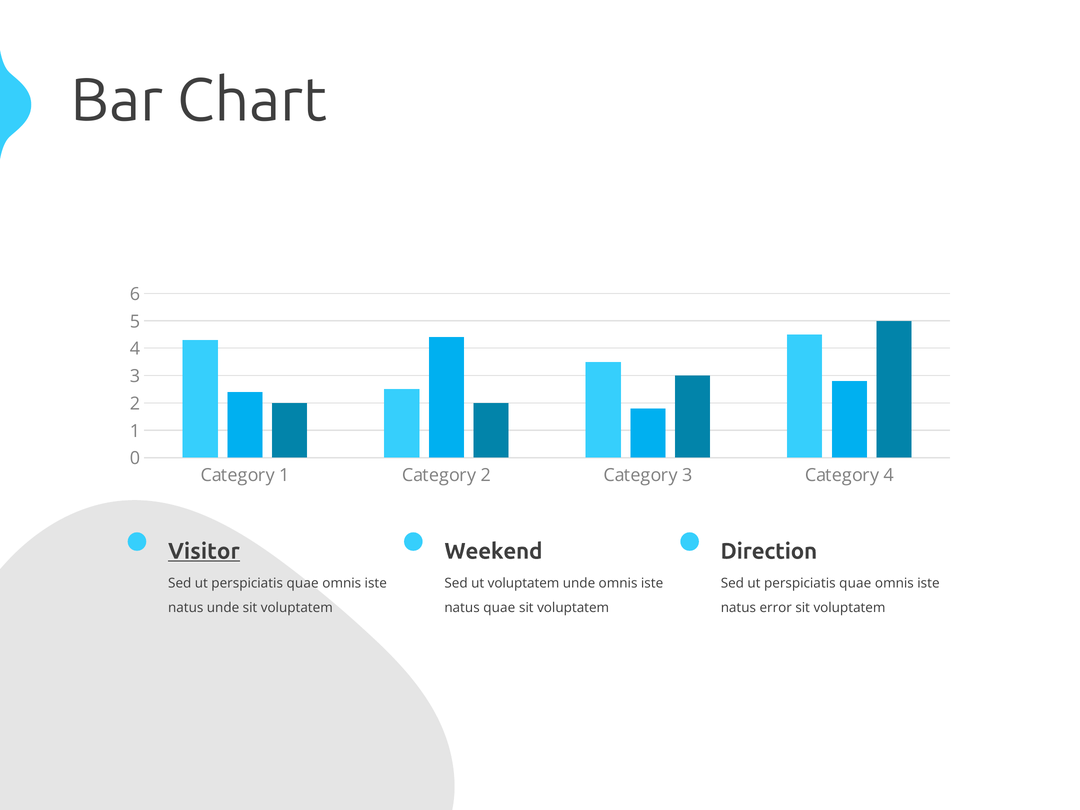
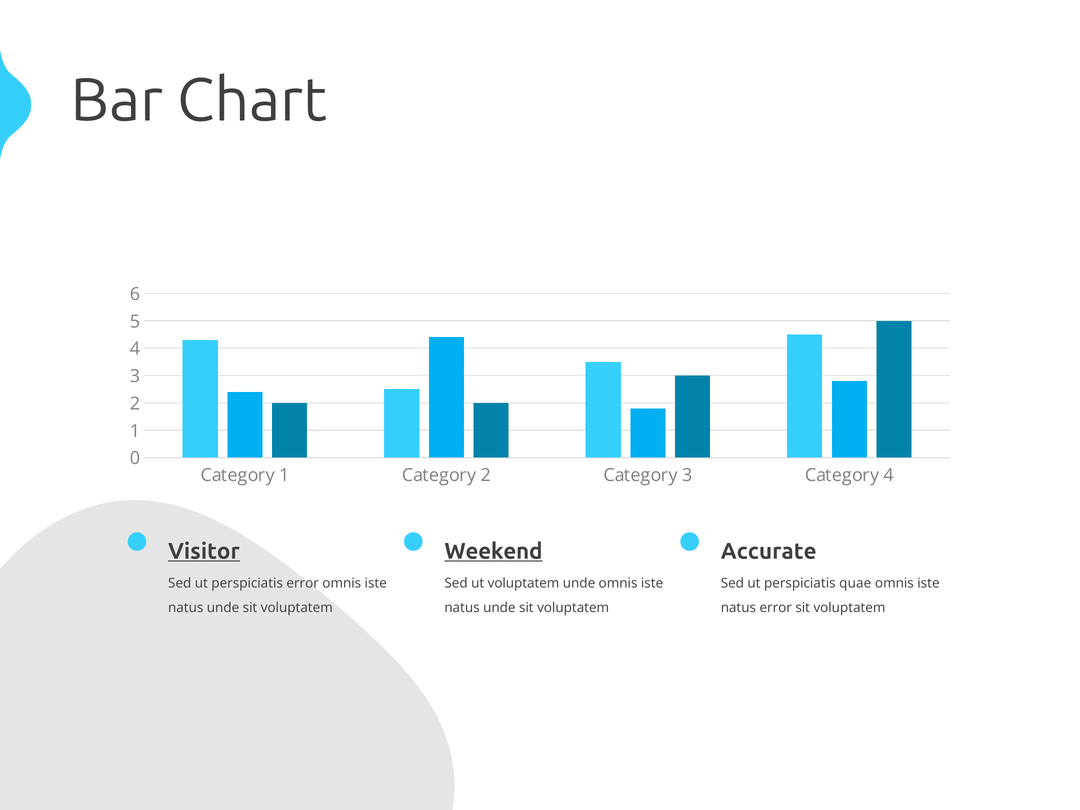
Weekend underline: none -> present
Direction: Direction -> Accurate
quae at (303, 583): quae -> error
quae at (499, 608): quae -> unde
